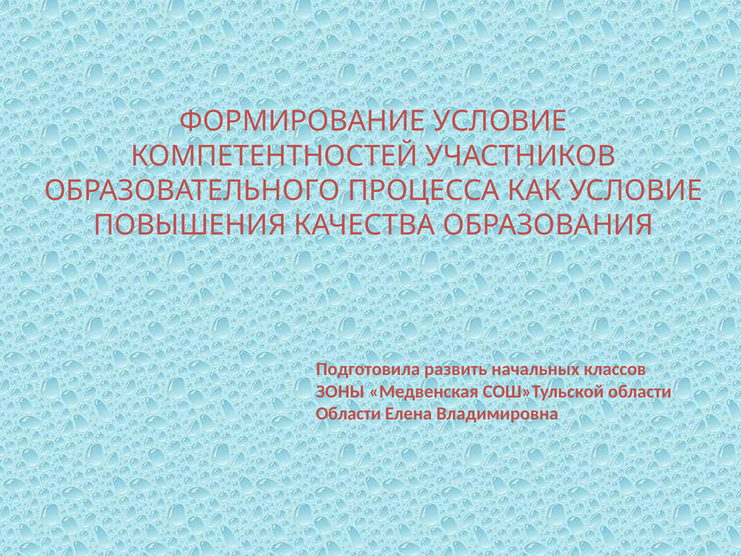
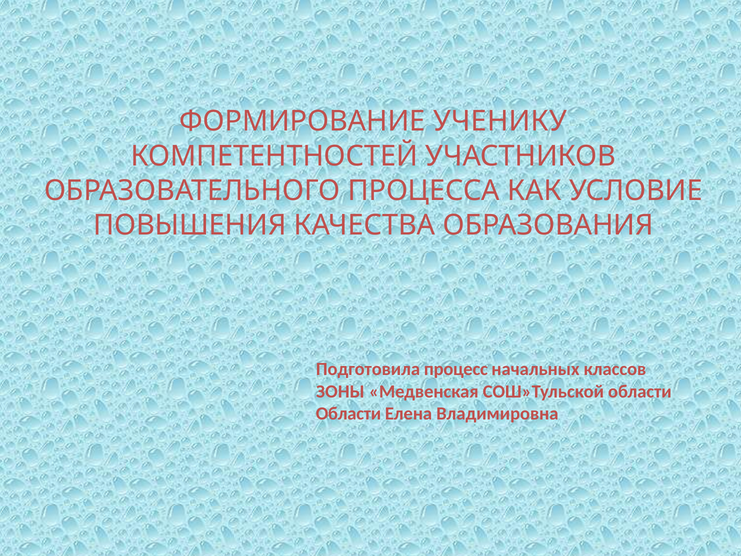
ФОРМИРОВАНИЕ УСЛОВИЕ: УСЛОВИЕ -> УЧЕНИКУ
развить: развить -> процесс
